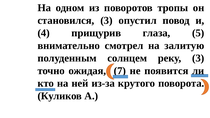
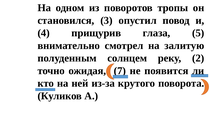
реку 3: 3 -> 2
